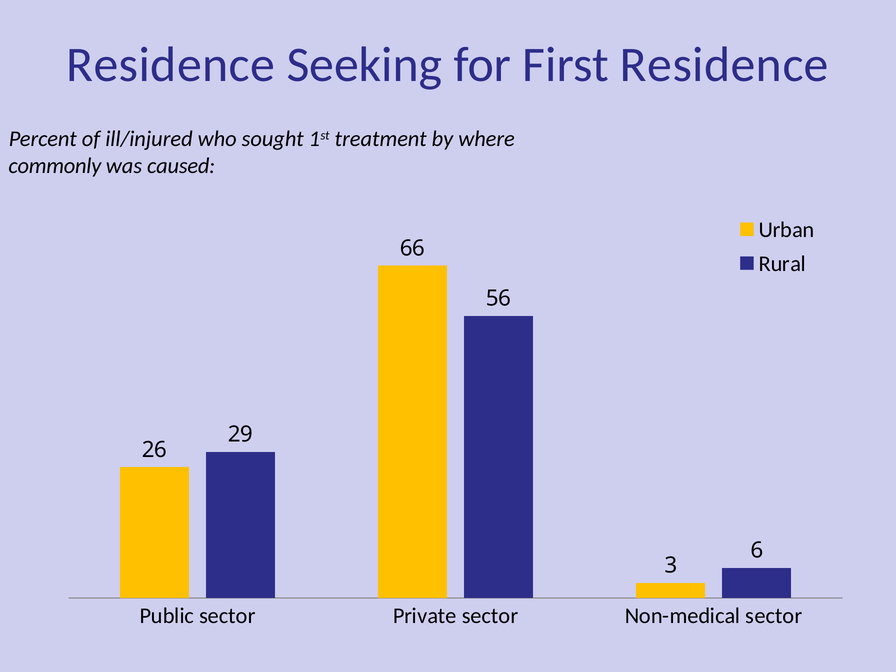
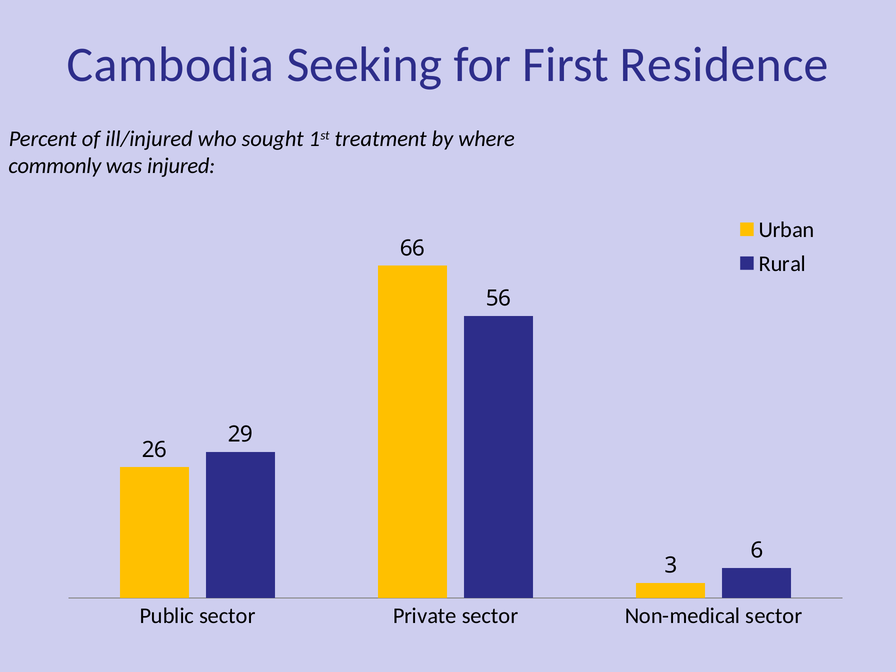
Residence at (171, 65): Residence -> Cambodia
caused: caused -> injured
